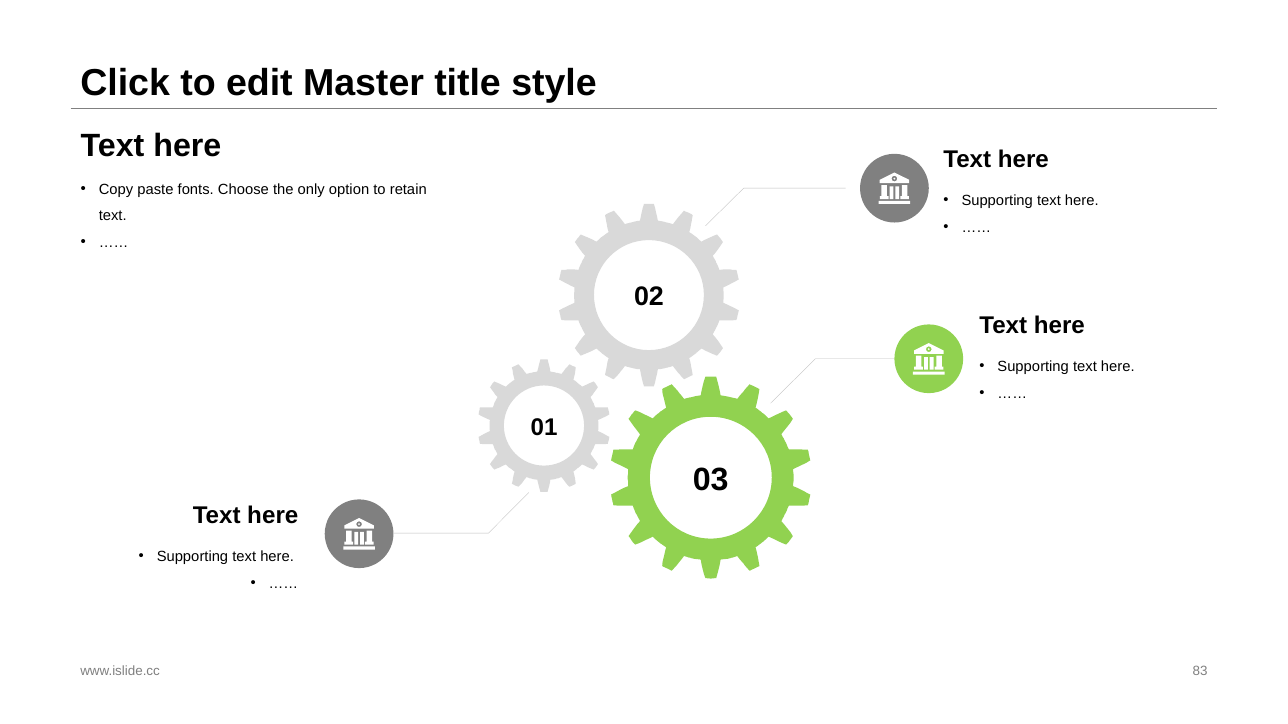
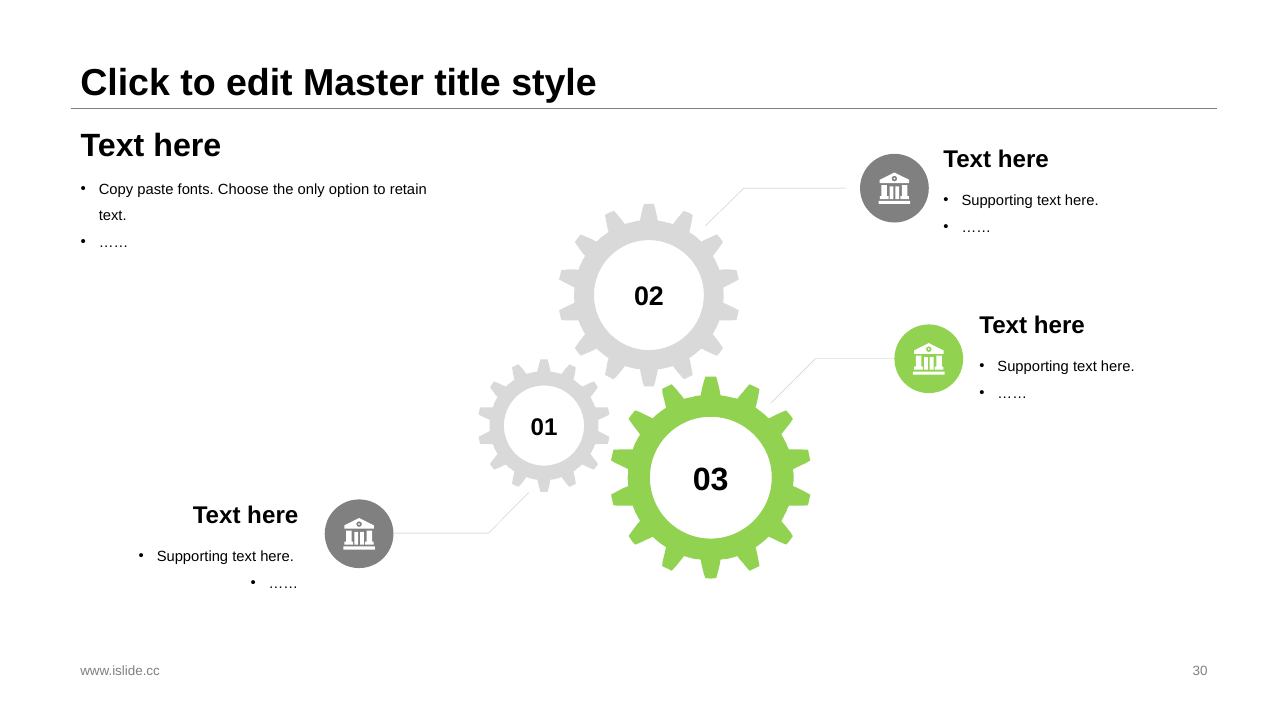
83: 83 -> 30
